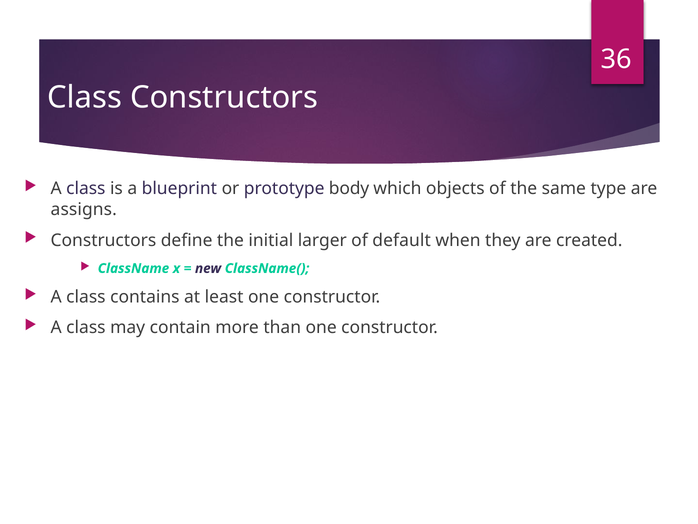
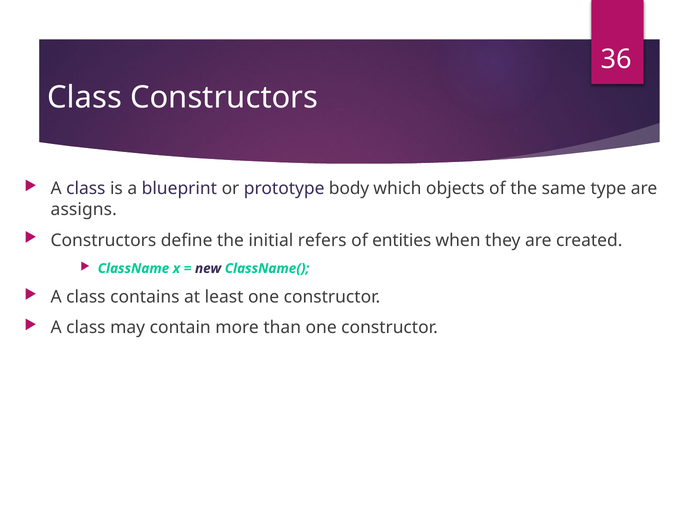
larger: larger -> refers
default: default -> entities
